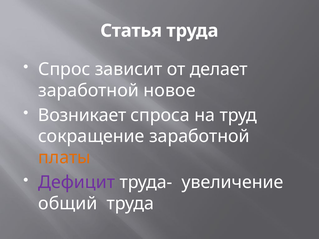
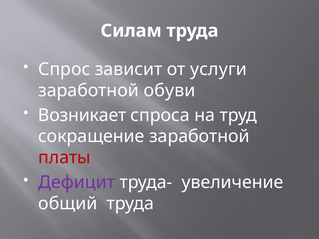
Статья: Статья -> Силам
делает: делает -> услуги
новое: новое -> обуви
платы colour: orange -> red
